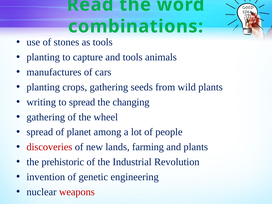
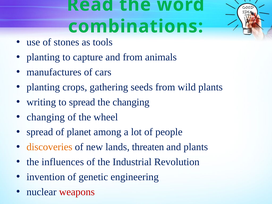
and tools: tools -> from
gathering at (46, 117): gathering -> changing
discoveries colour: red -> orange
farming: farming -> threaten
prehistoric: prehistoric -> influences
